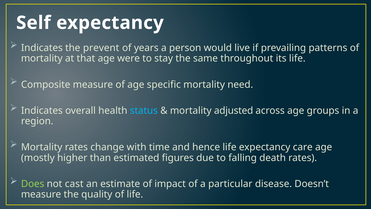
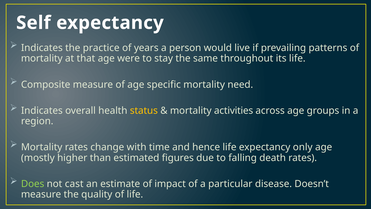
prevent: prevent -> practice
status colour: light blue -> yellow
adjusted: adjusted -> activities
care: care -> only
